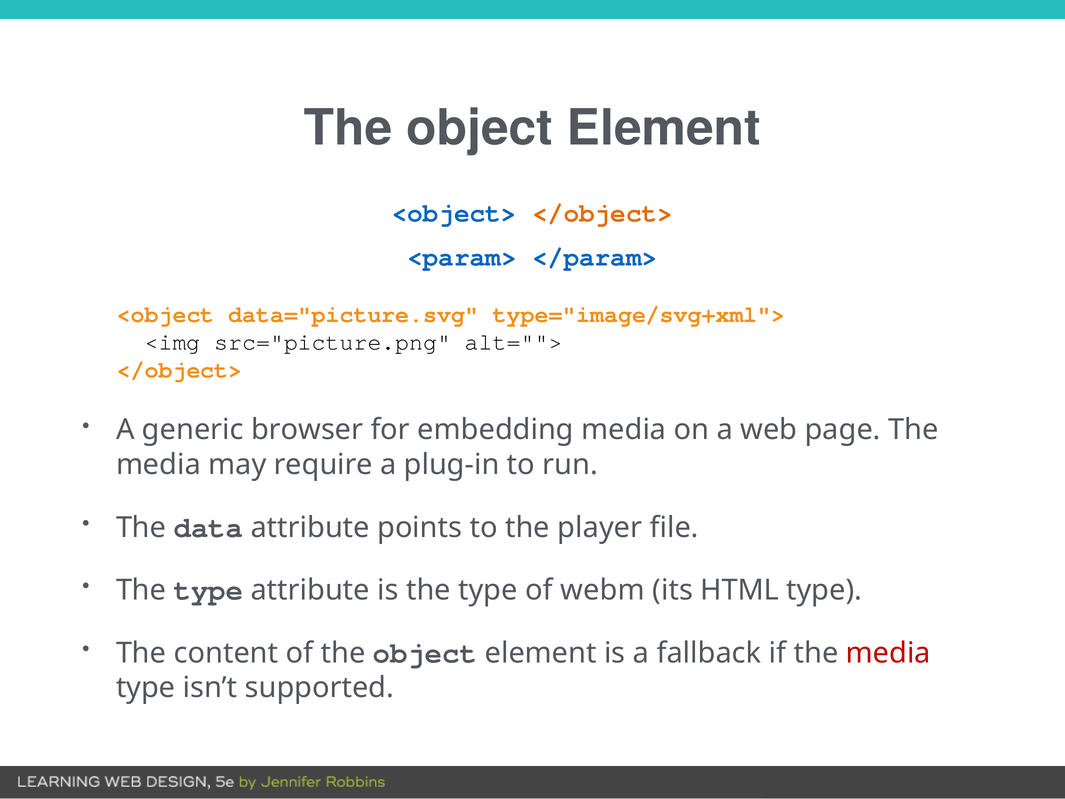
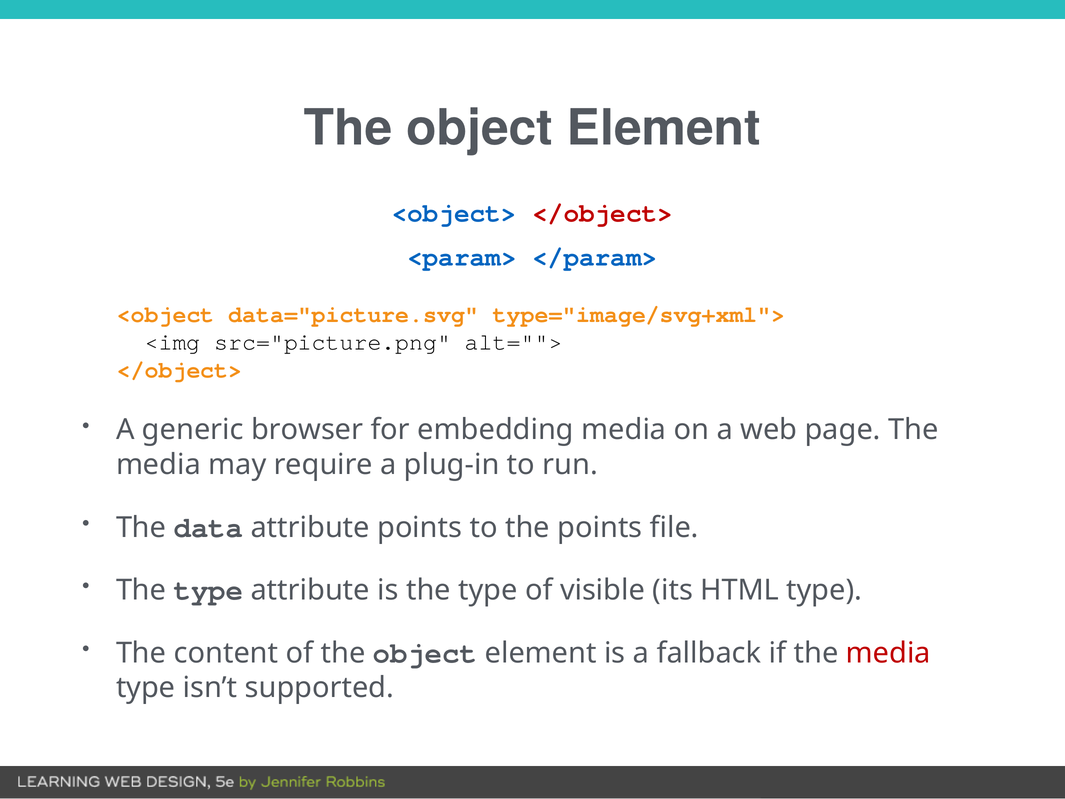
</object> at (603, 213) colour: orange -> red
the player: player -> points
webm: webm -> visible
